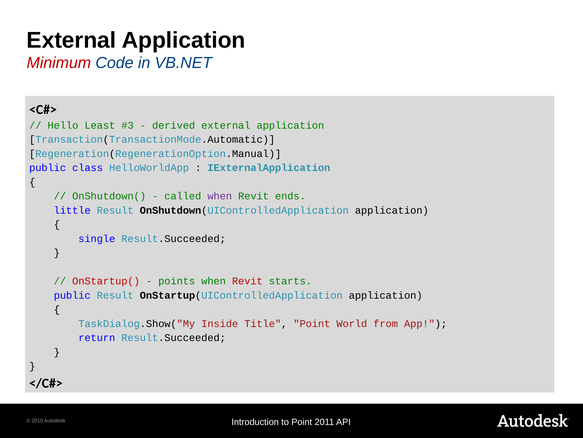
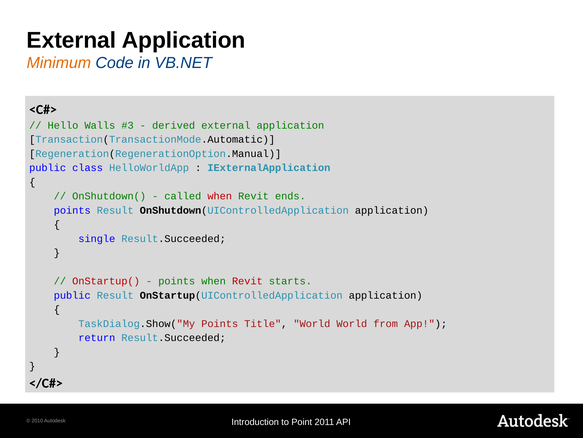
Minimum colour: red -> orange
Least: Least -> Walls
when at (220, 196) colour: purple -> red
little at (72, 210): little -> points
TaskDialog.Show("My Inside: Inside -> Points
Title Point: Point -> World
